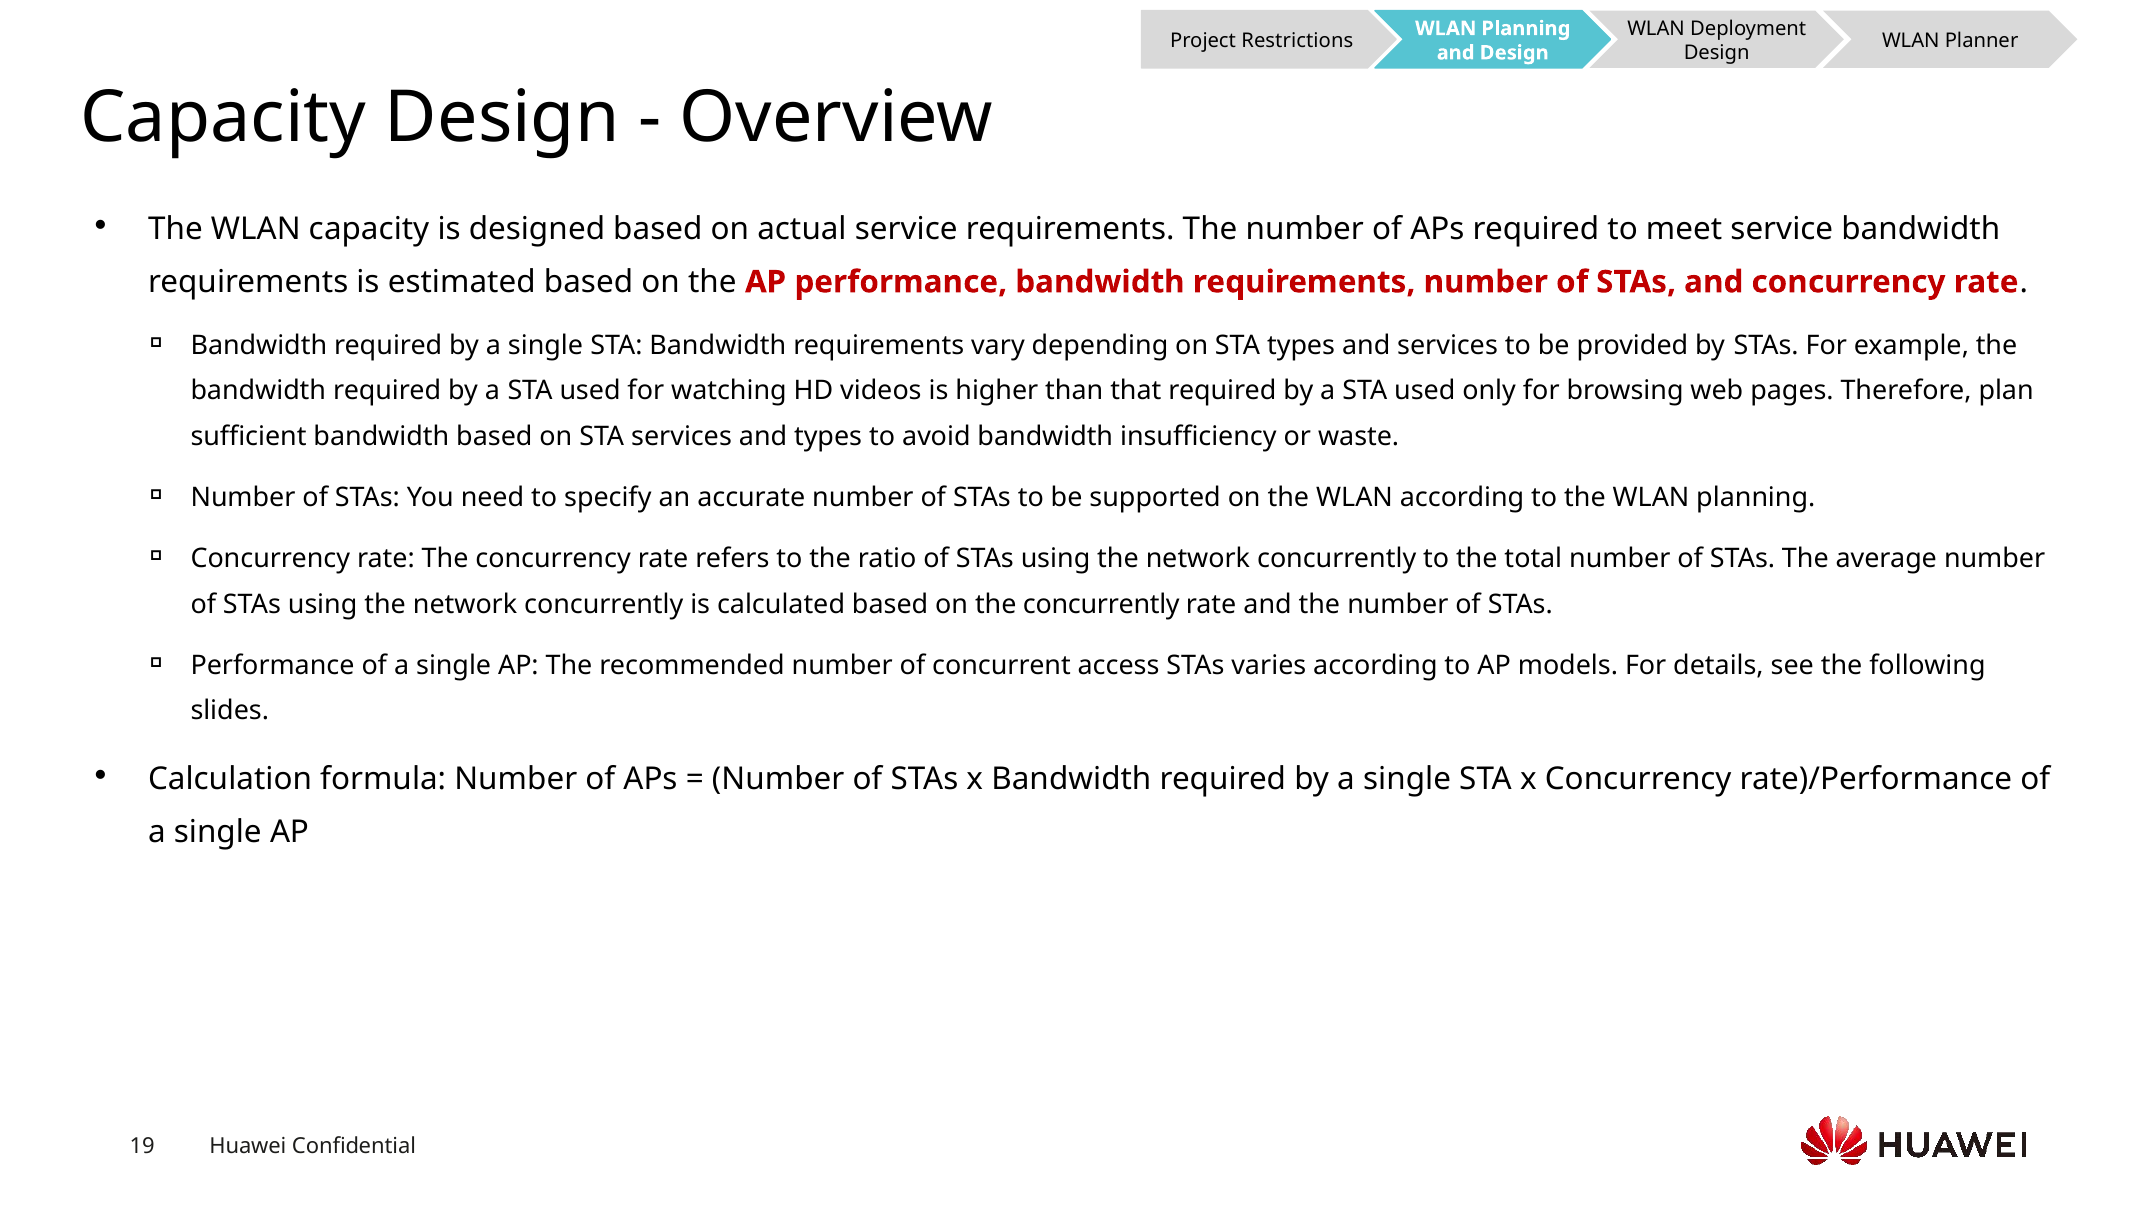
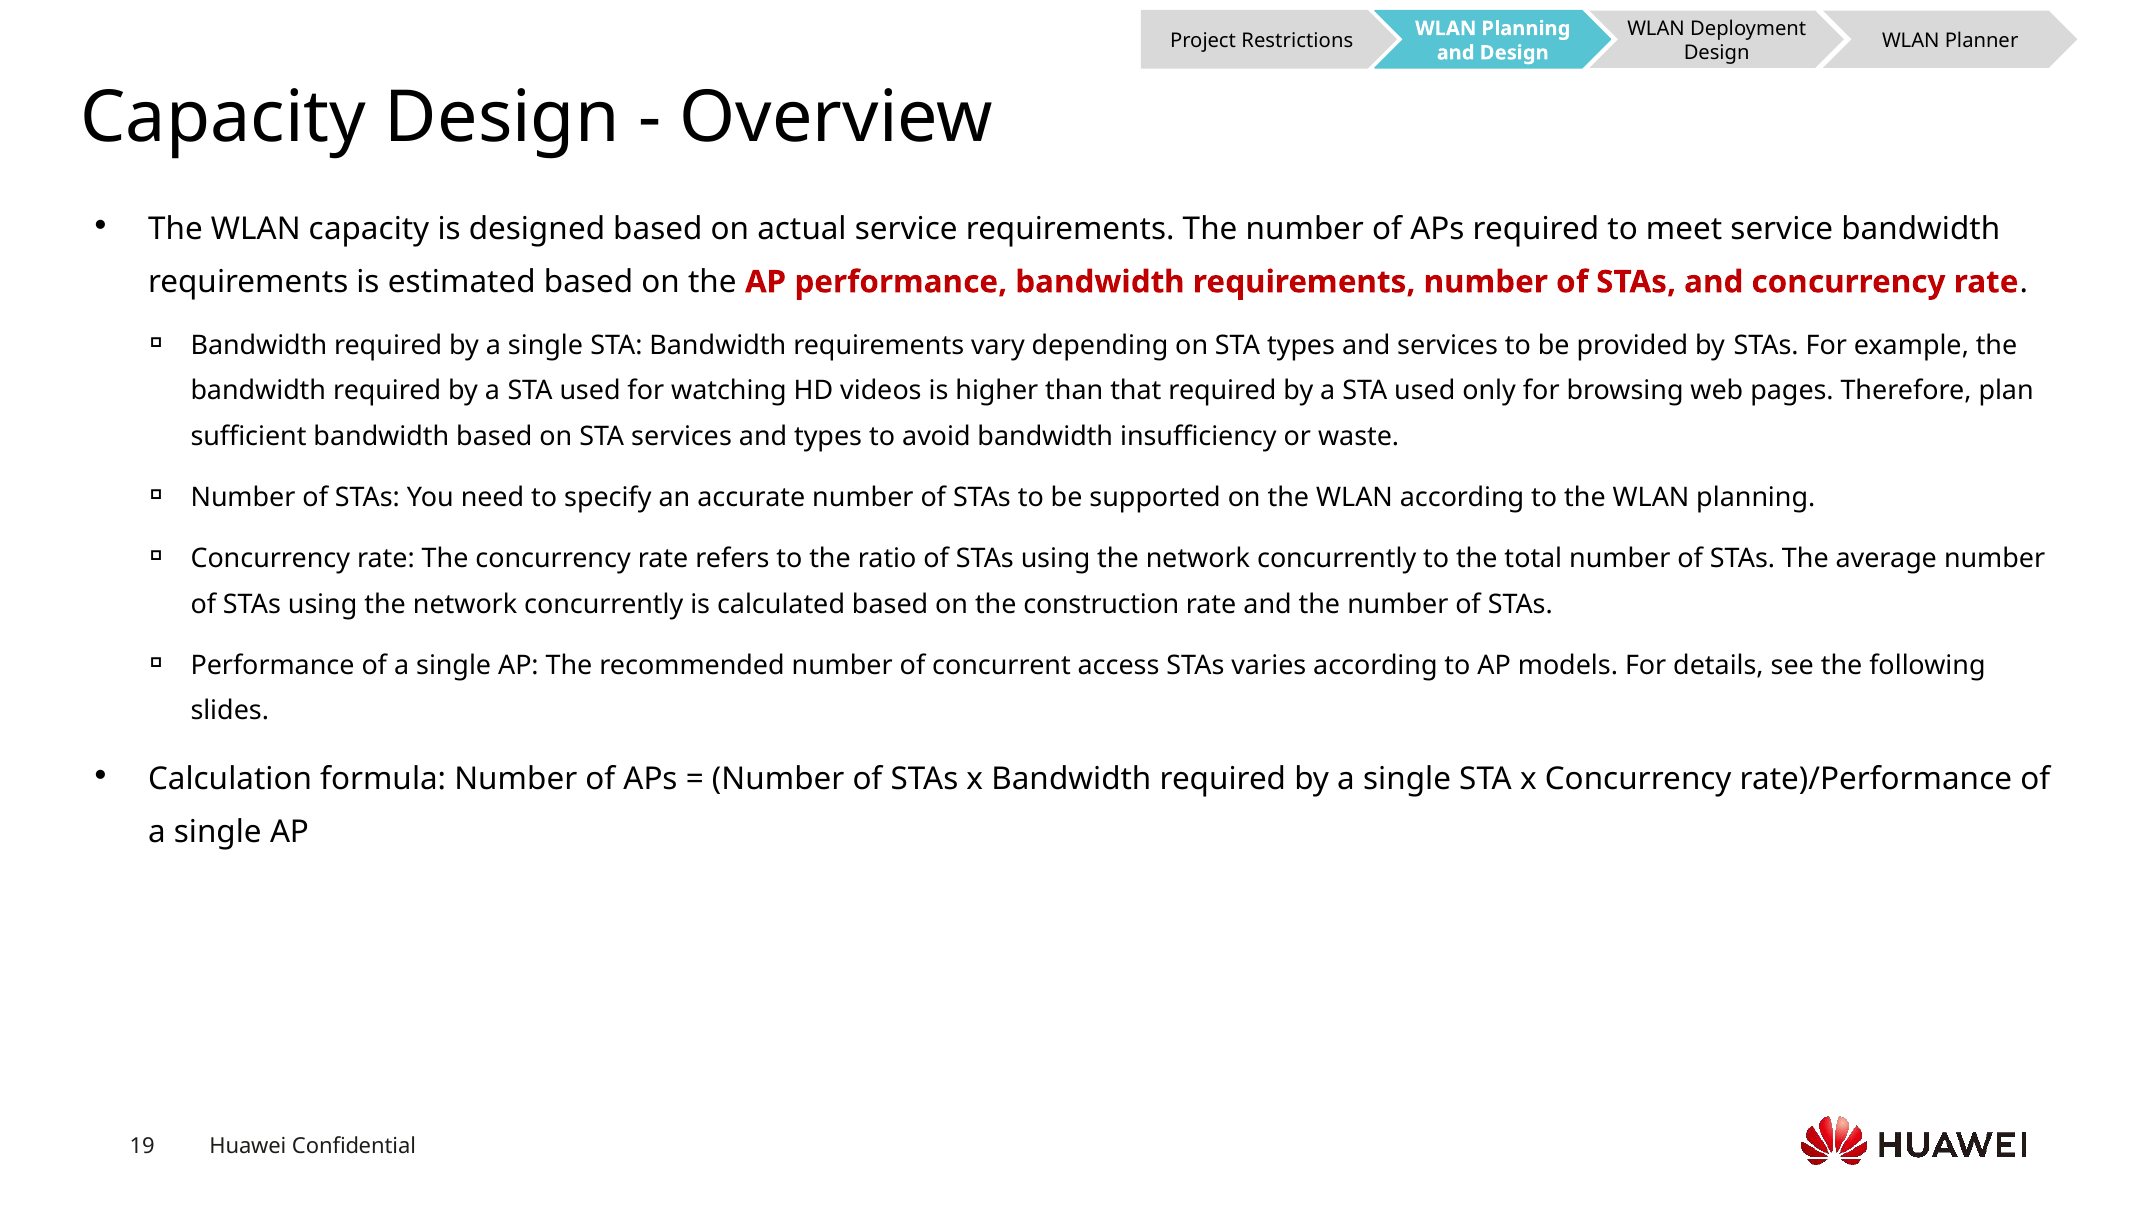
the concurrently: concurrently -> construction
